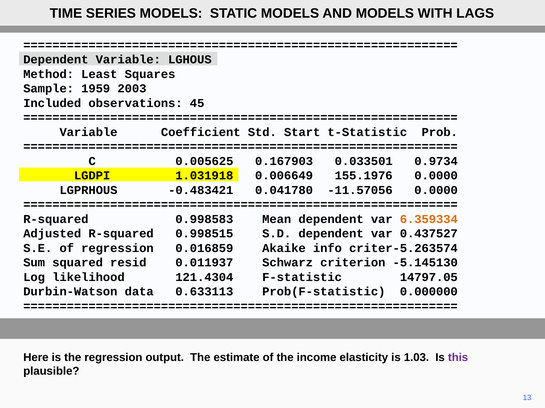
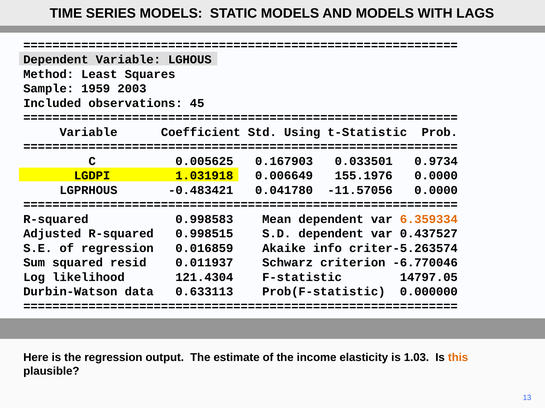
Start: Start -> Using
-5.145130: -5.145130 -> -6.770046
this colour: purple -> orange
